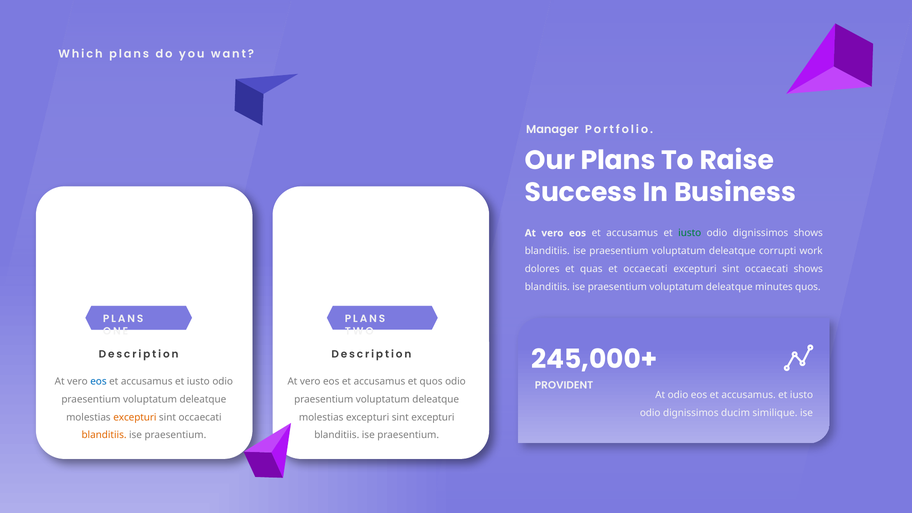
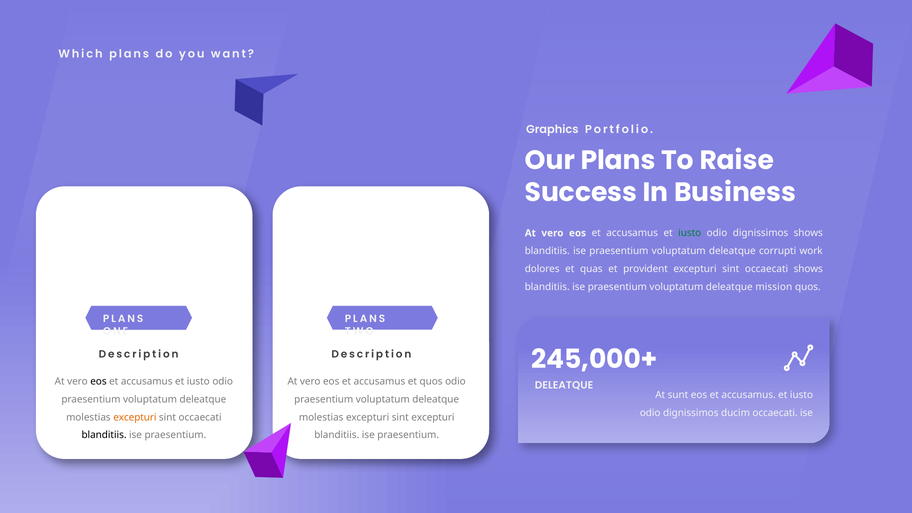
Manager: Manager -> Graphics
et occaecati: occaecati -> provident
minutes: minutes -> mission
eos at (98, 381) colour: blue -> black
PROVIDENT at (564, 385): PROVIDENT -> DELEATQUE
At odio: odio -> sunt
ducim similique: similique -> occaecati
blanditiis at (104, 435) colour: orange -> black
